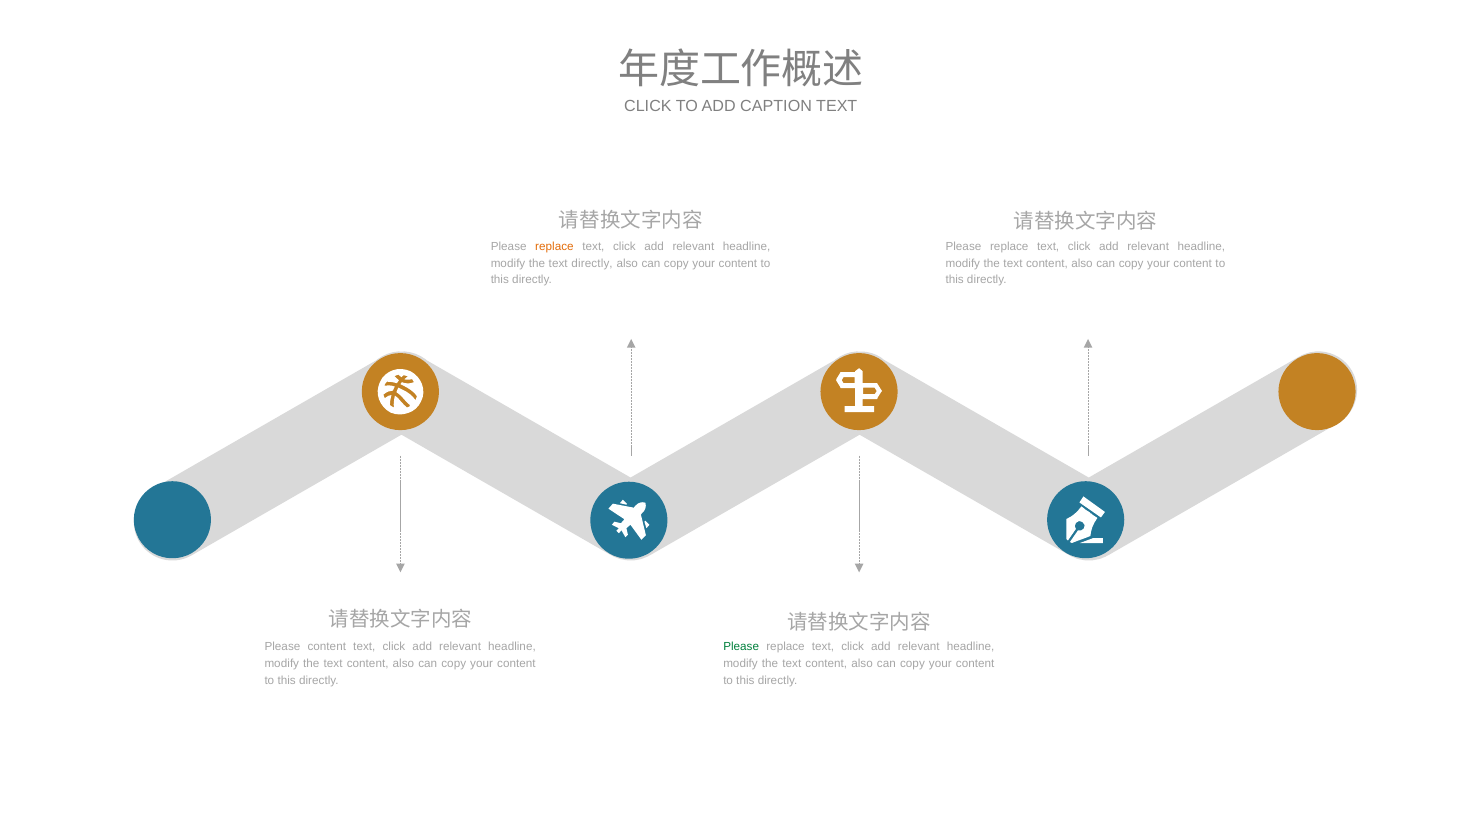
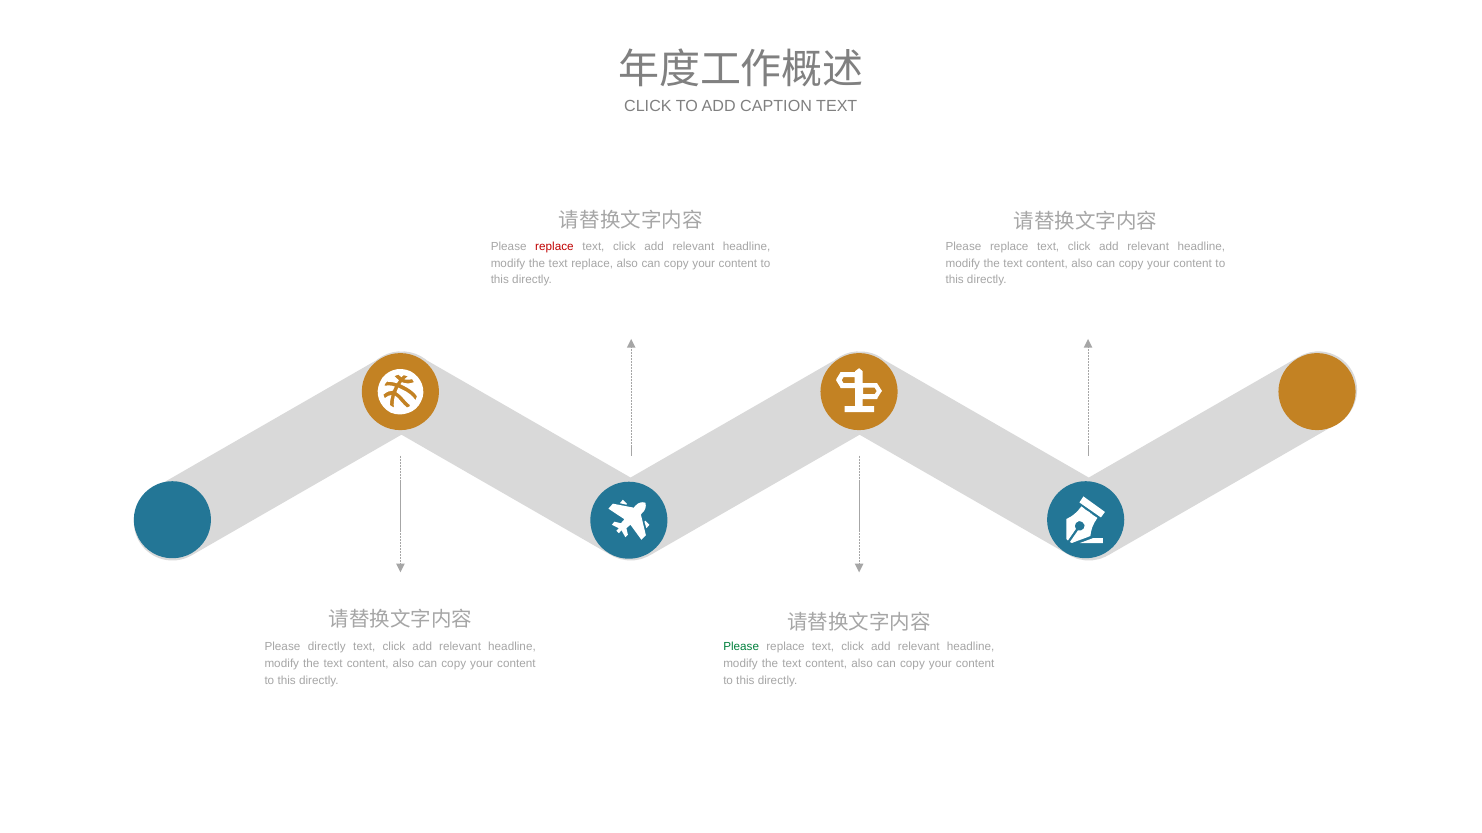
replace at (554, 247) colour: orange -> red
text directly: directly -> replace
Please content: content -> directly
